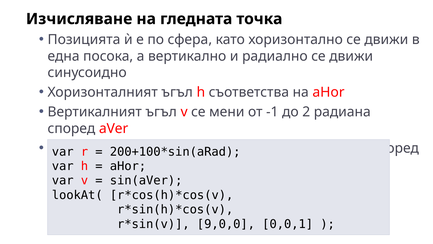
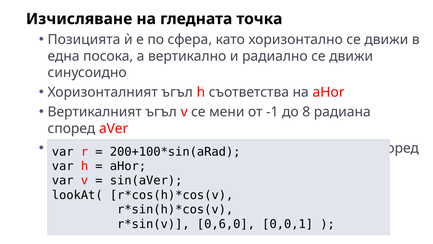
2: 2 -> 8
9,0,0: 9,0,0 -> 0,6,0
